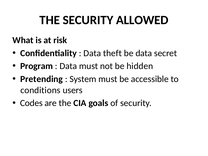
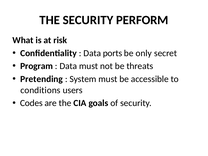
ALLOWED: ALLOWED -> PERFORM
theft: theft -> ports
be data: data -> only
hidden: hidden -> threats
